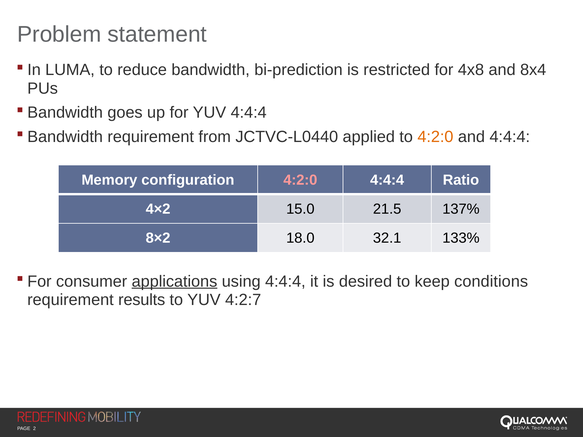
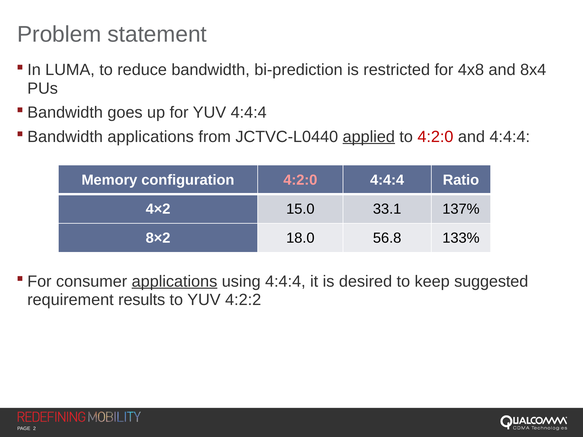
requirement at (151, 137): requirement -> applications
applied underline: none -> present
4:2:0 at (435, 137) colour: orange -> red
21.5: 21.5 -> 33.1
32.1: 32.1 -> 56.8
conditions: conditions -> suggested
4:2:7: 4:2:7 -> 4:2:2
